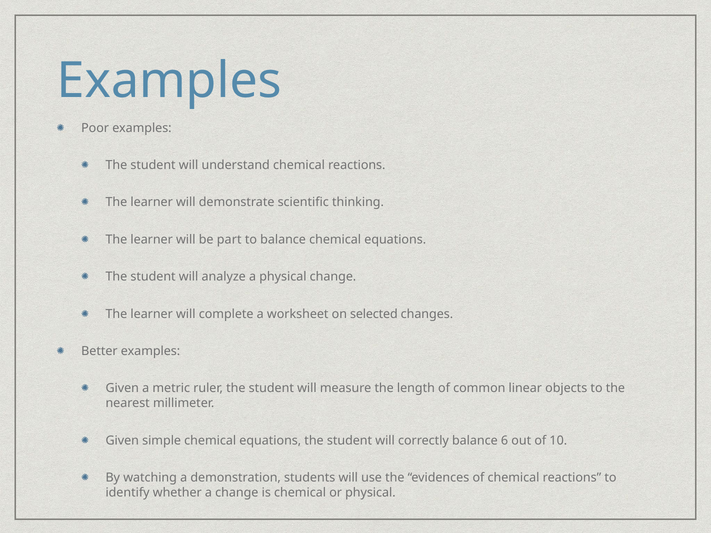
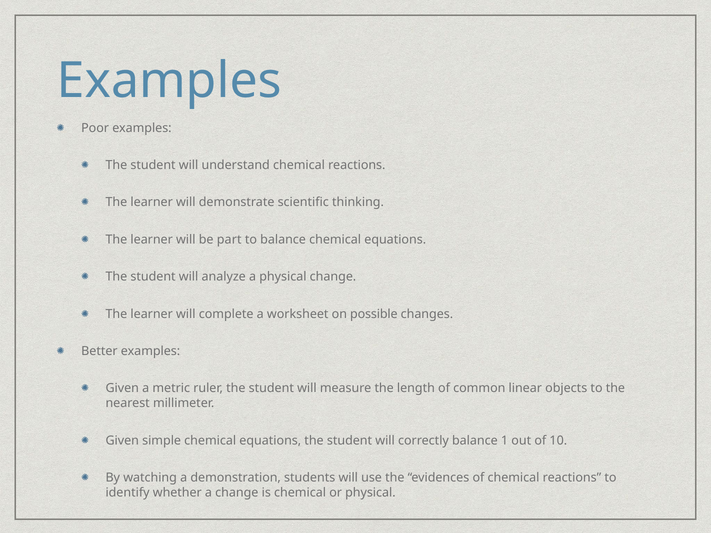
selected: selected -> possible
6: 6 -> 1
